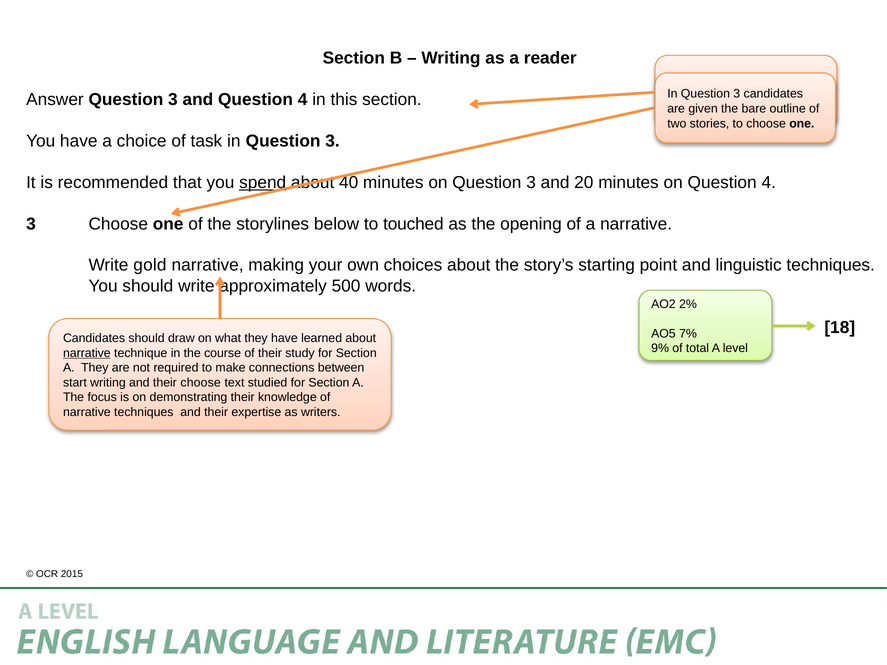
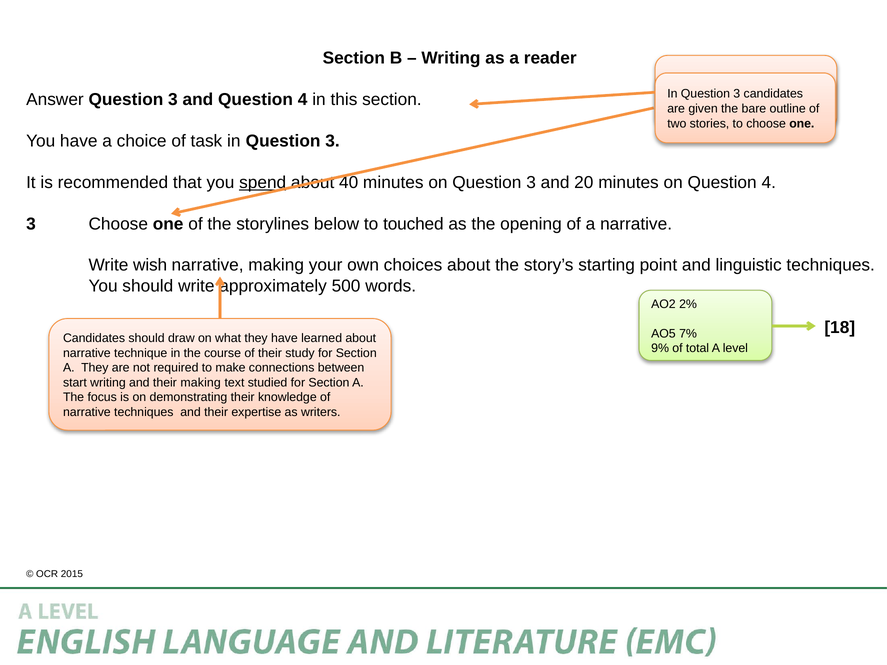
gold: gold -> wish
narrative at (87, 353) underline: present -> none
their choose: choose -> making
